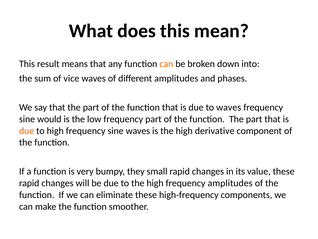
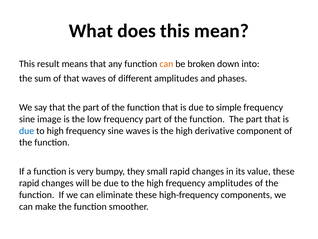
of vice: vice -> that
to waves: waves -> simple
would: would -> image
due at (27, 131) colour: orange -> blue
